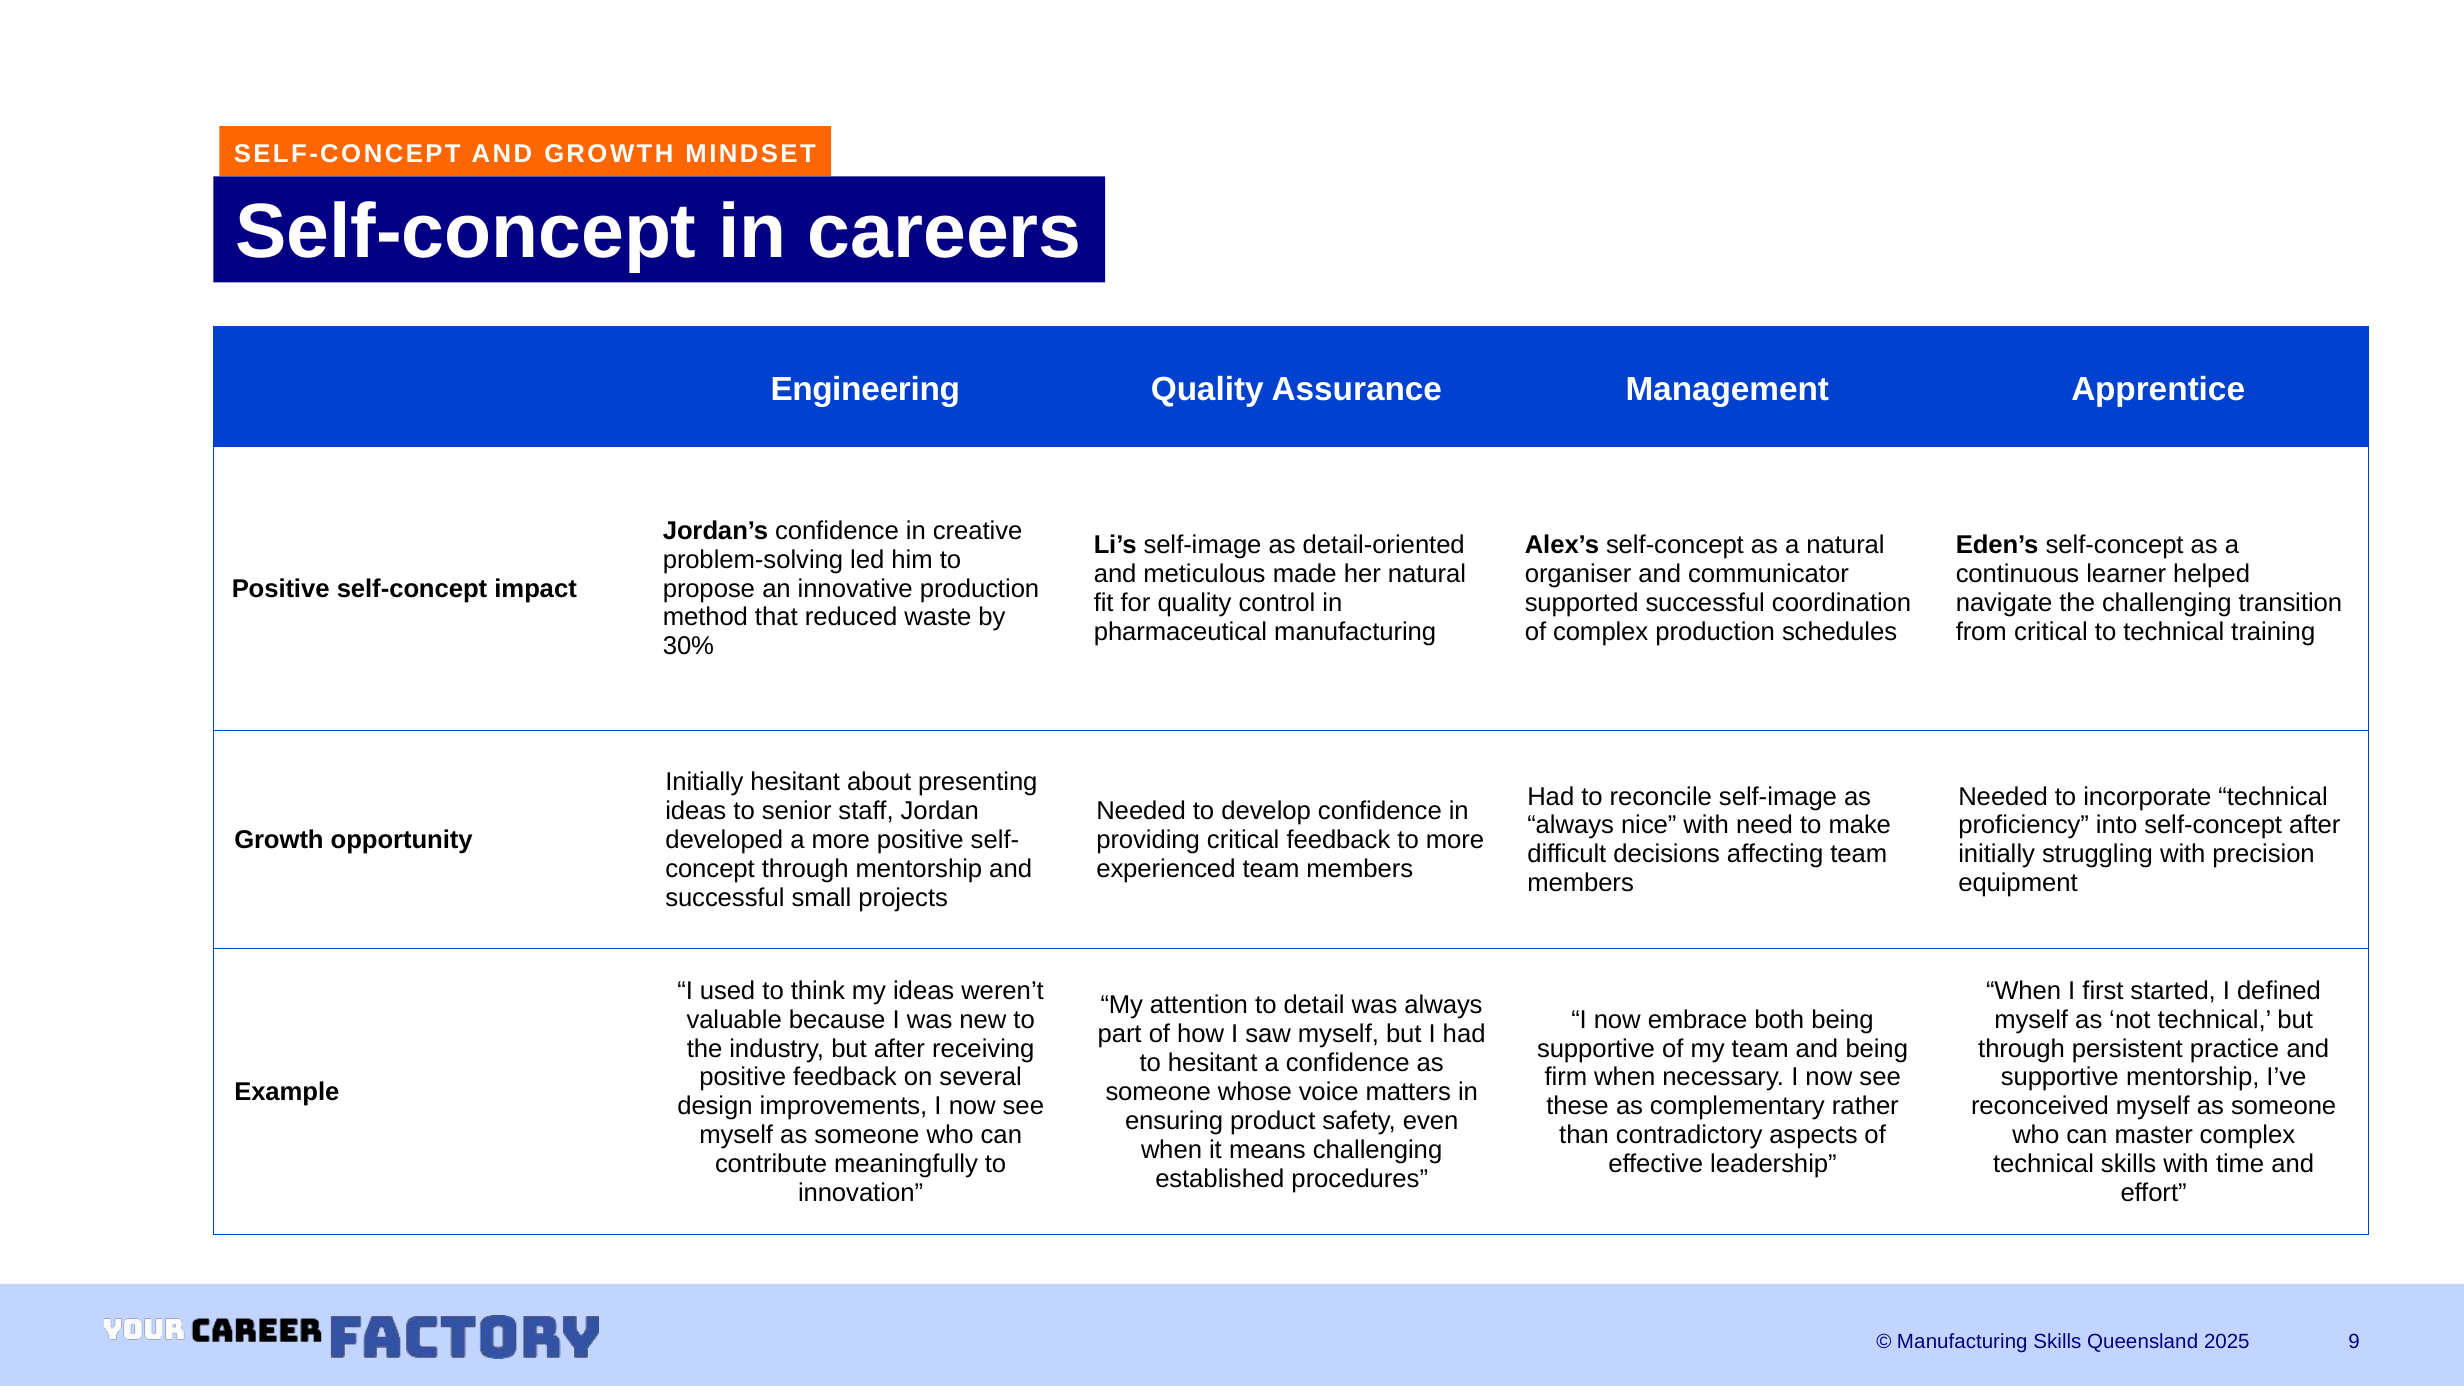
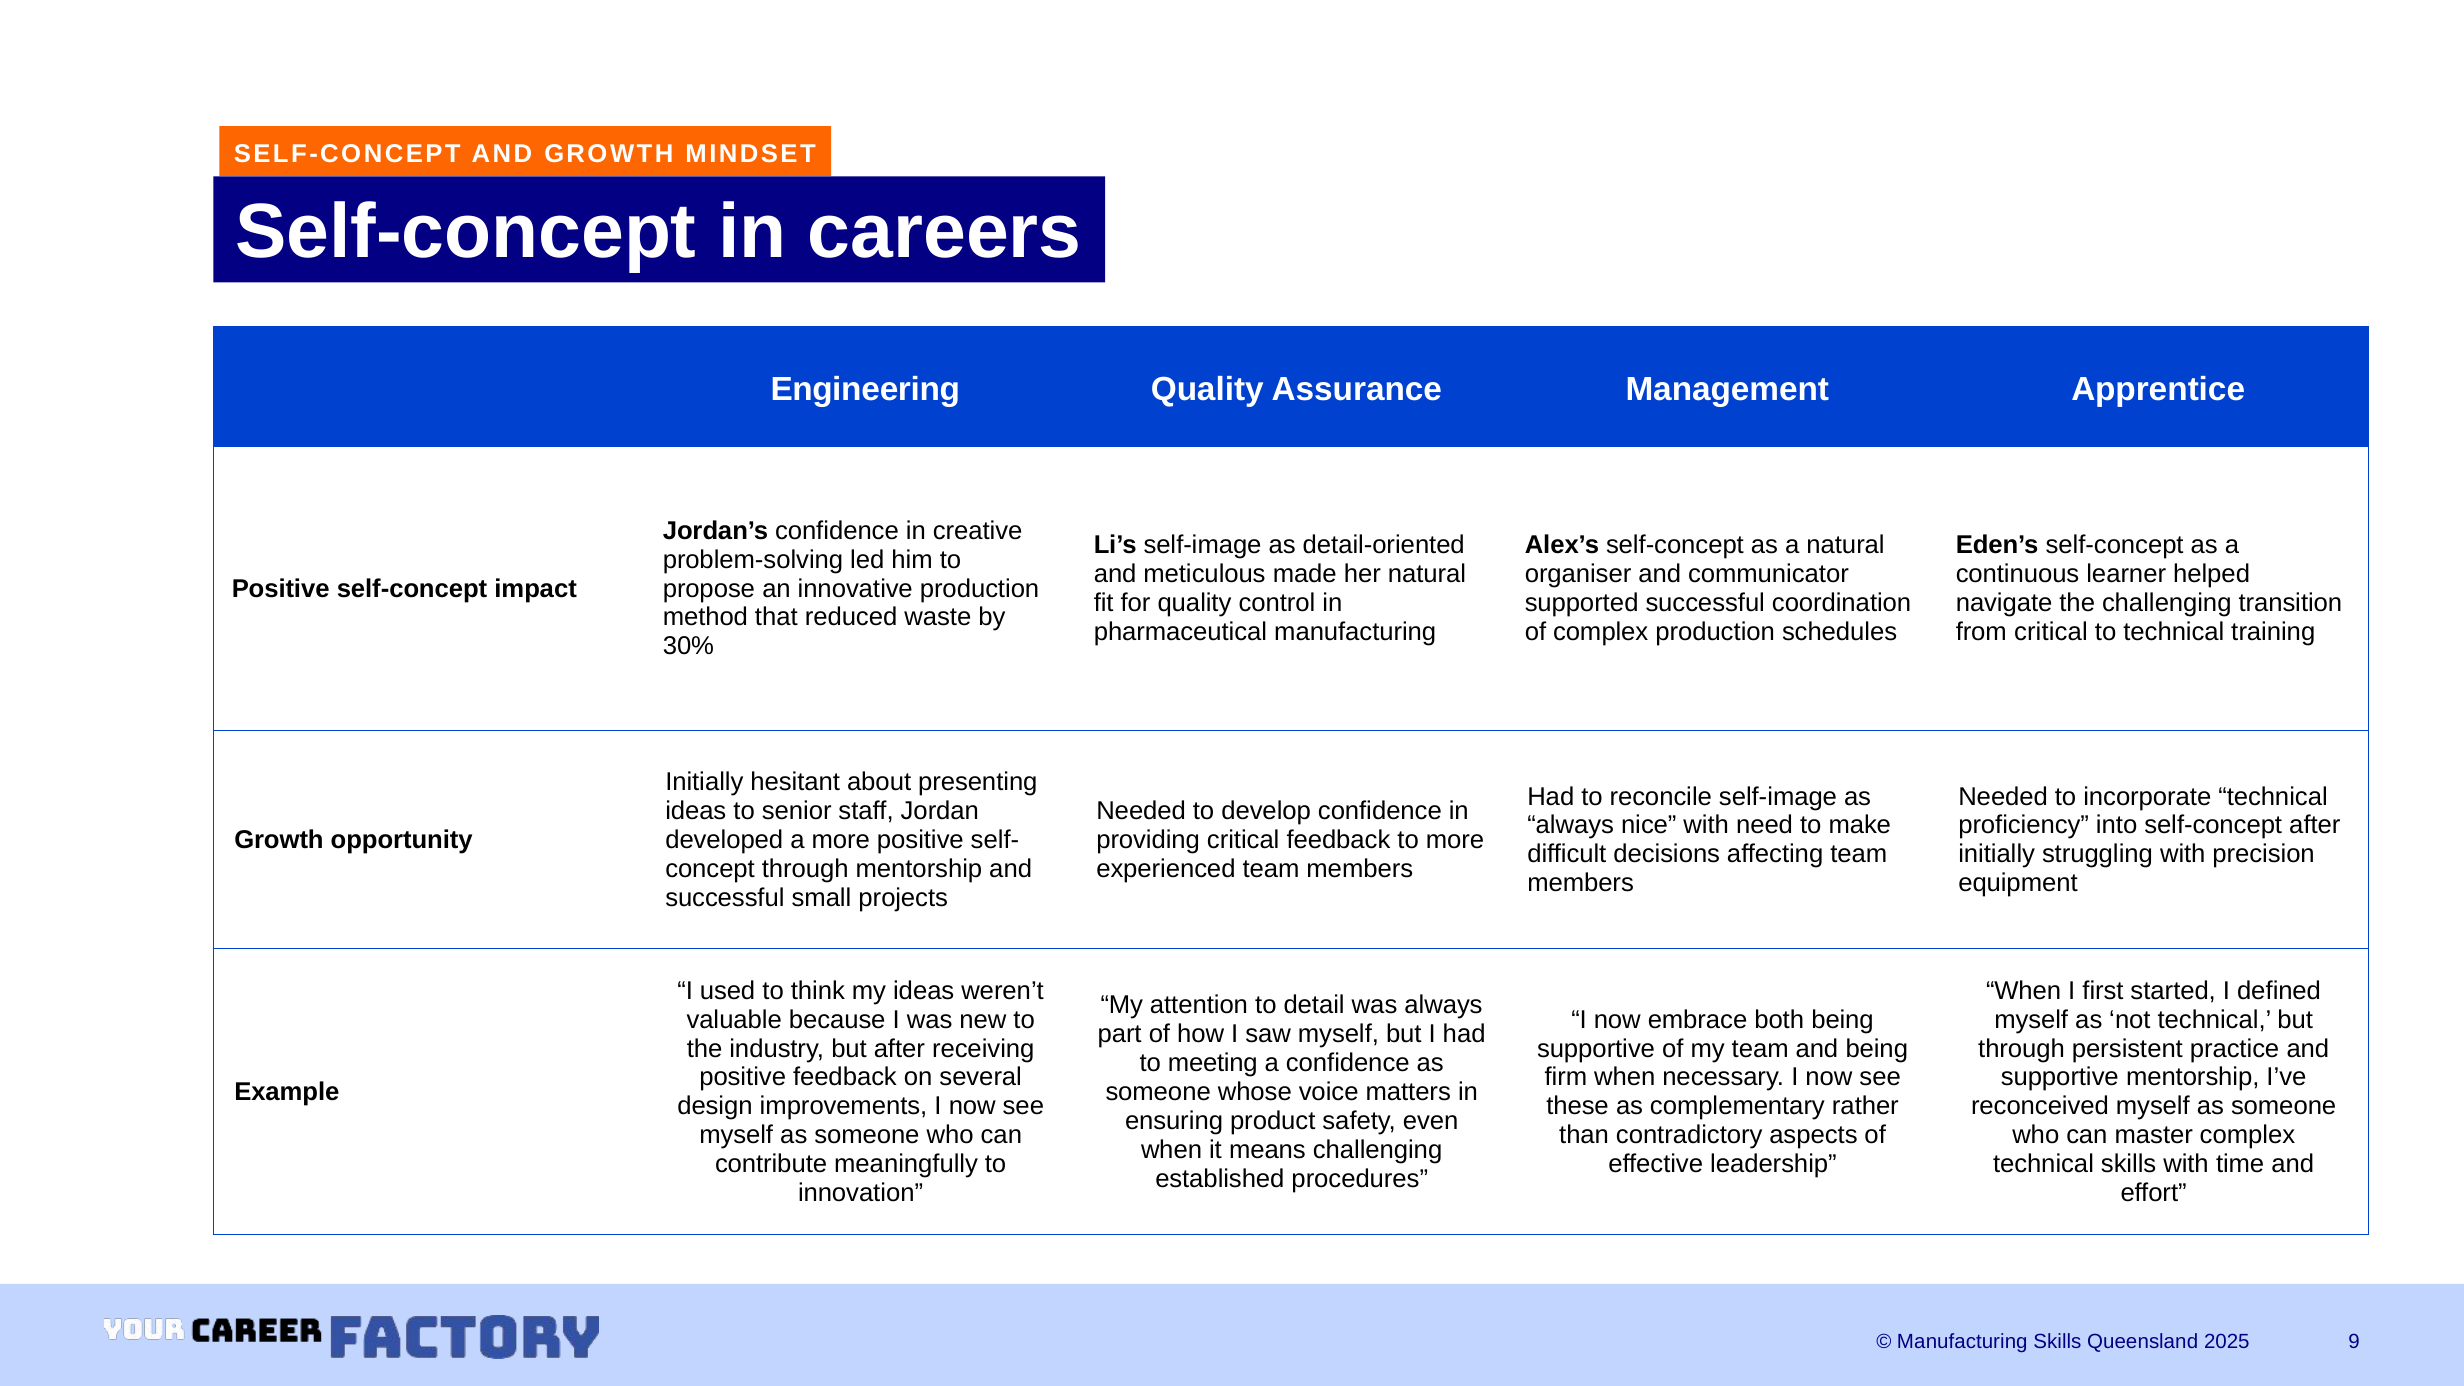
to hesitant: hesitant -> meeting
